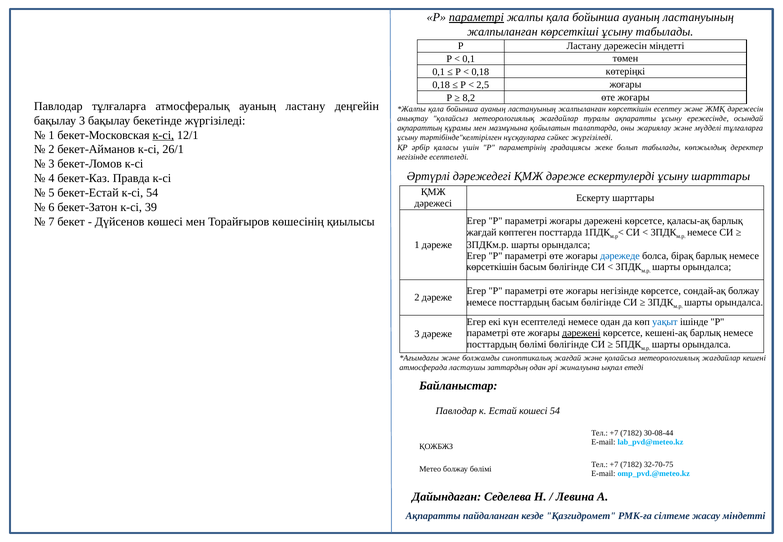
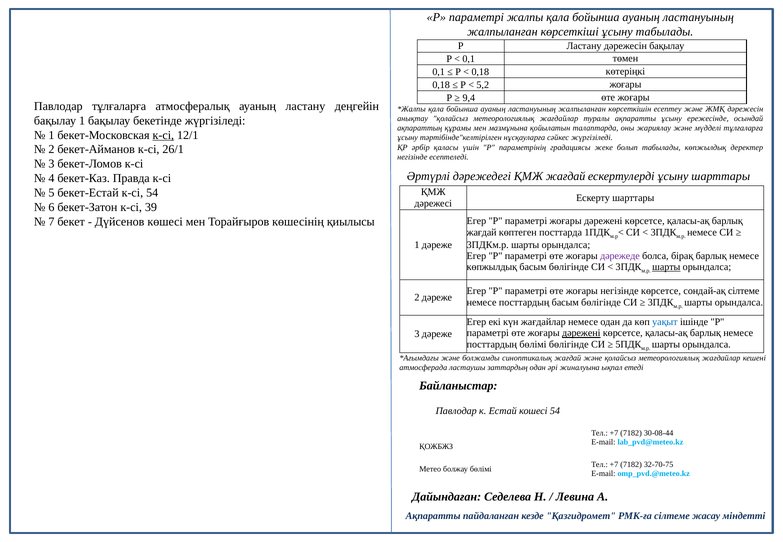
параметрі at (476, 17) underline: present -> none
дәрежесін міндетті: міндетті -> бақылау
2,5: 2,5 -> 5,2
8,2: 8,2 -> 9,4
бақылау 3: 3 -> 1
ҚМЖ дәреже: дәреже -> жағдай
дәрежеде colour: blue -> purple
көрсеткішін at (492, 267): көрсеткішін -> көпжылдық
шарты at (666, 267) underline: none -> present
сондай-ақ болжау: болжау -> сілтеме
күн есептеледі: есептеледі -> жағдайлар
кешені-ақ at (666, 333): кешені-ақ -> қаласы-ақ
